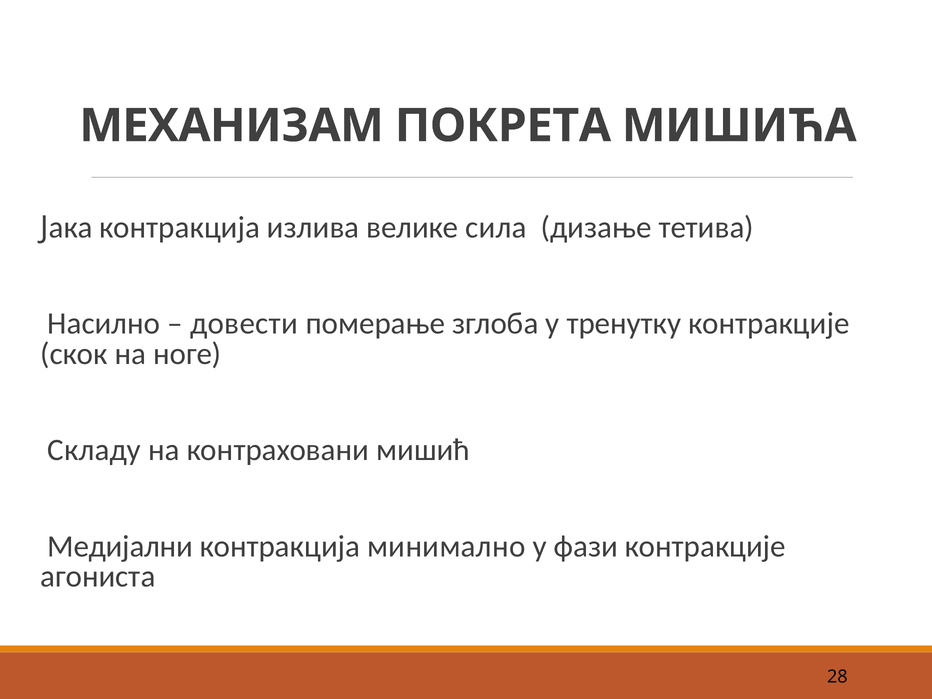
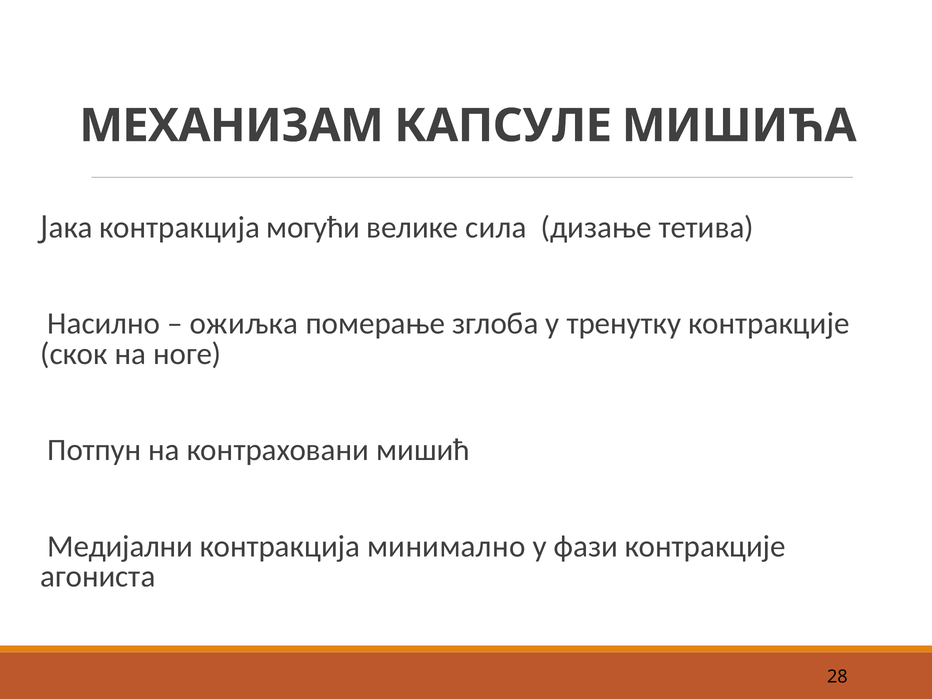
ПОКРЕТА: ПОКРЕТА -> КАПСУЛЕ
излива: излива -> могући
довести: довести -> ожиљка
Складу: Складу -> Потпун
